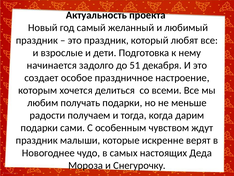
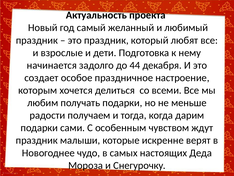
51: 51 -> 44
